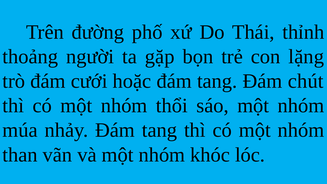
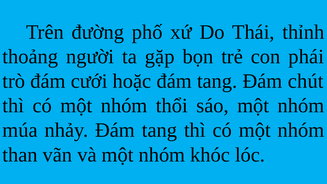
lặng: lặng -> phái
